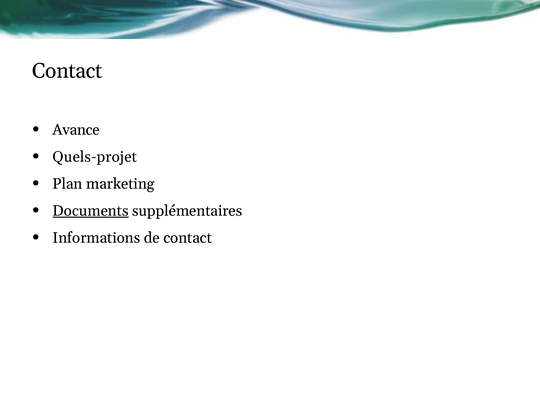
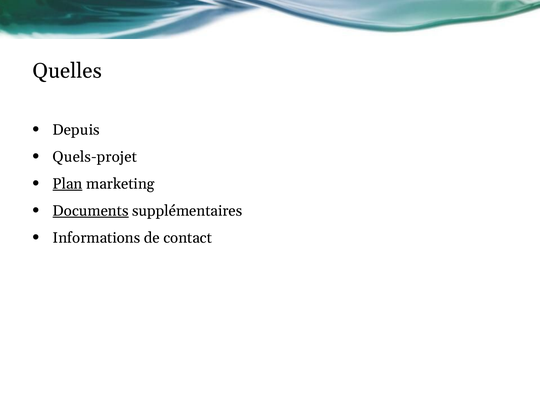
Contact at (67, 71): Contact -> Quelles
Avance: Avance -> Depuis
Plan underline: none -> present
